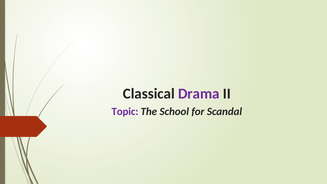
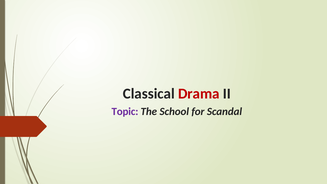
Drama colour: purple -> red
